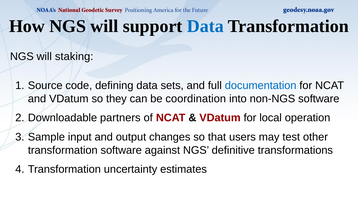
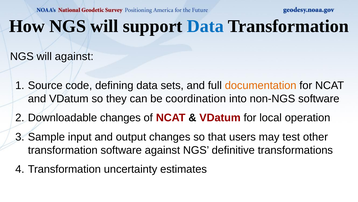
will staking: staking -> against
documentation colour: blue -> orange
Downloadable partners: partners -> changes
